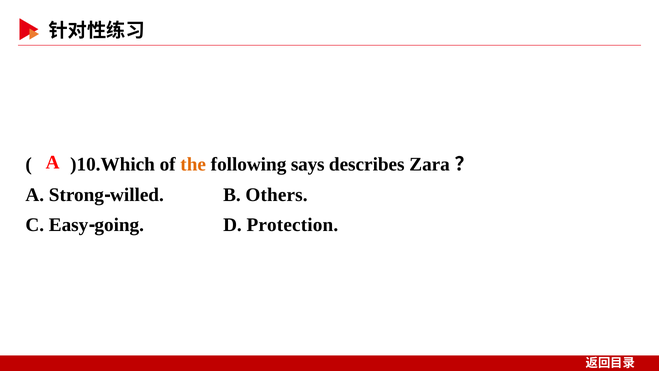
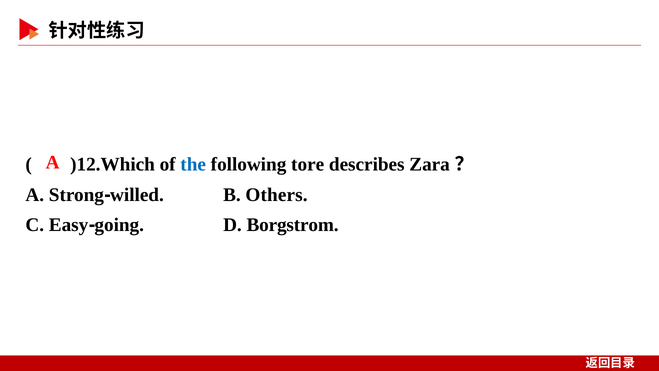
)10.Which: )10.Which -> )12.Which
the colour: orange -> blue
says: says -> tore
Protection: Protection -> Borgstrom
